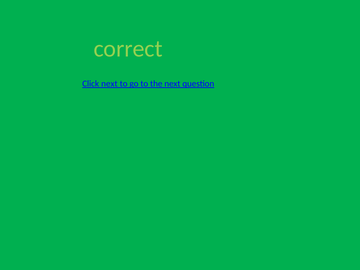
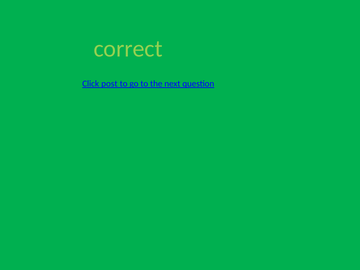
Click next: next -> post
